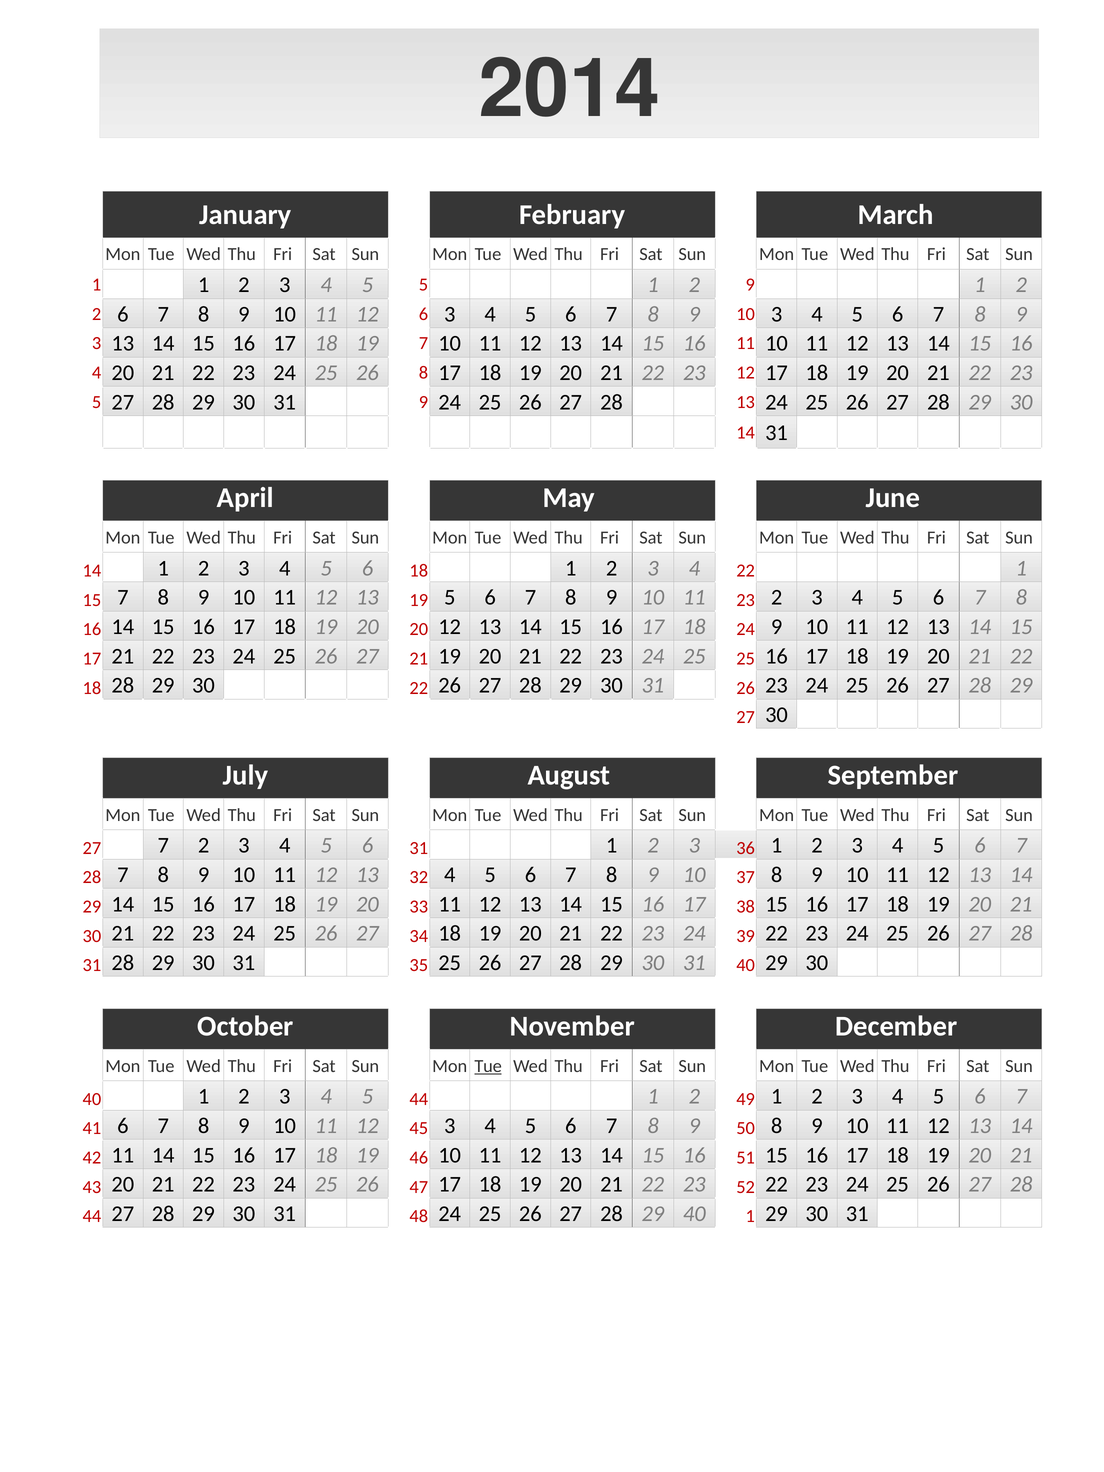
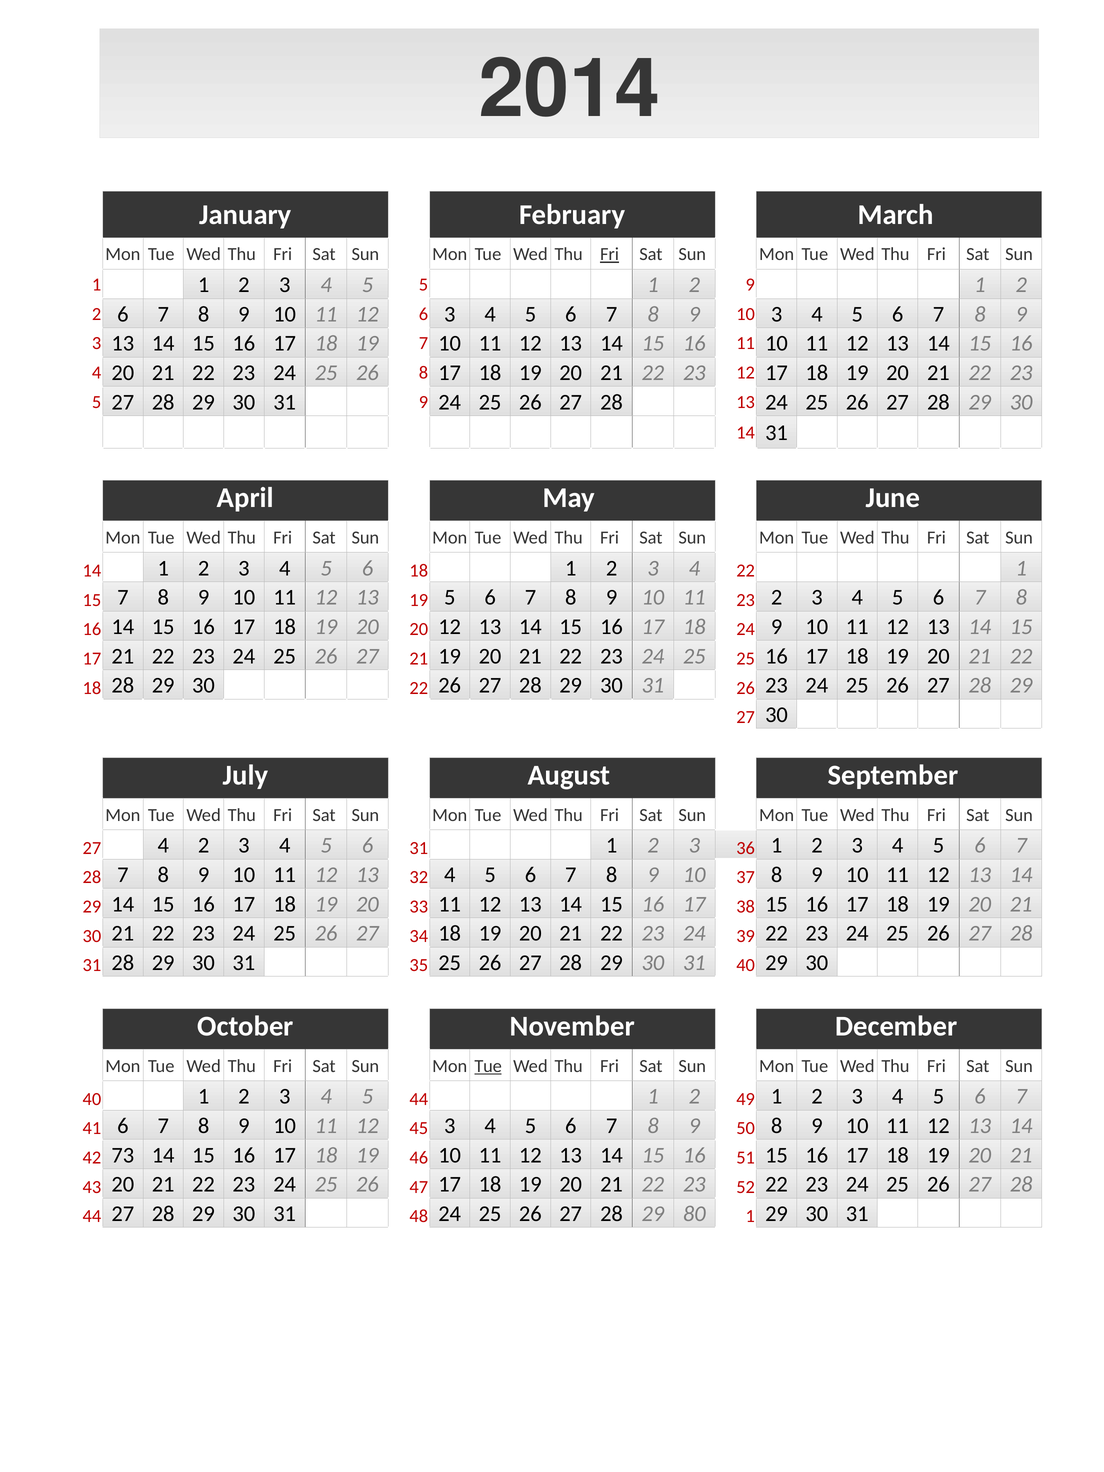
Fri at (610, 254) underline: none -> present
27 7: 7 -> 4
42 11: 11 -> 73
29 40: 40 -> 80
